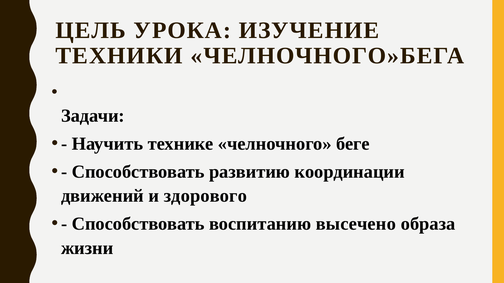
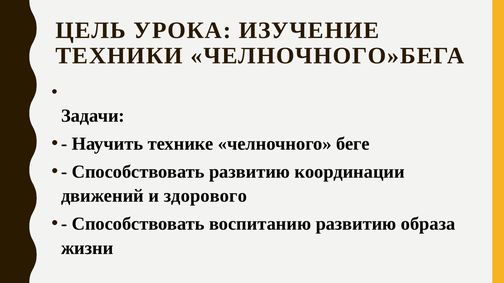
воспитанию высечено: высечено -> развитию
